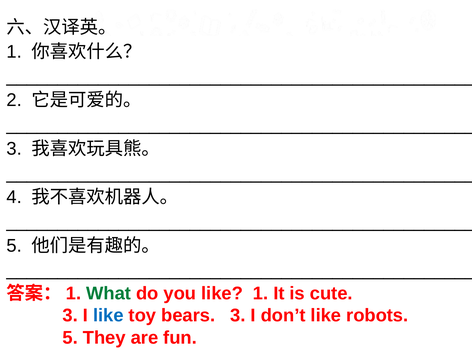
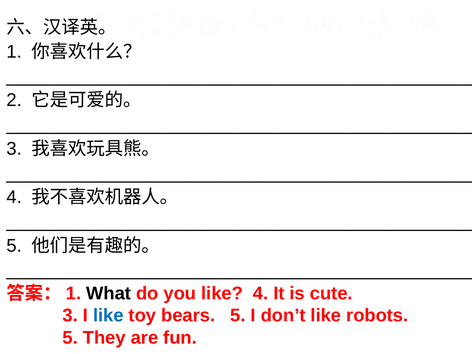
What colour: green -> black
like 1: 1 -> 4
bears 3: 3 -> 5
